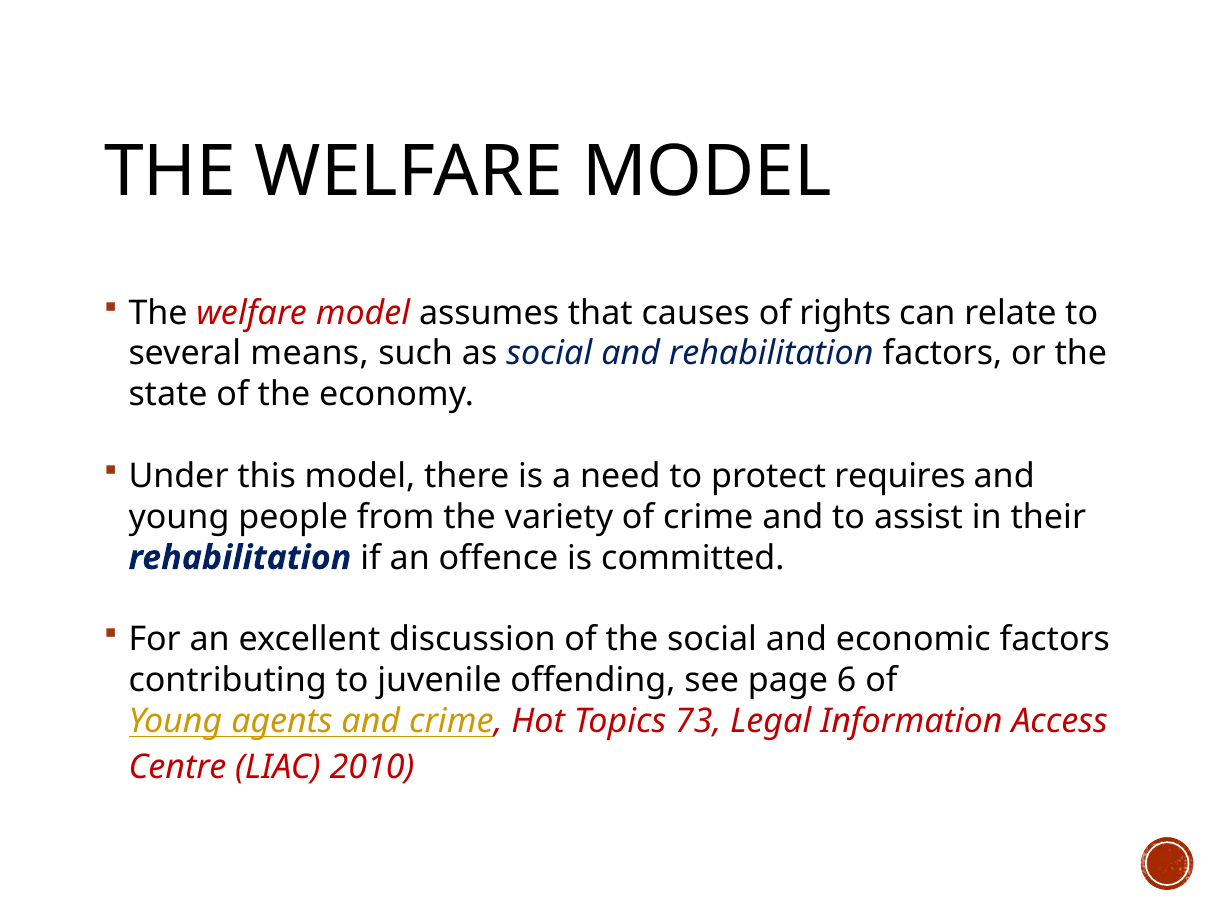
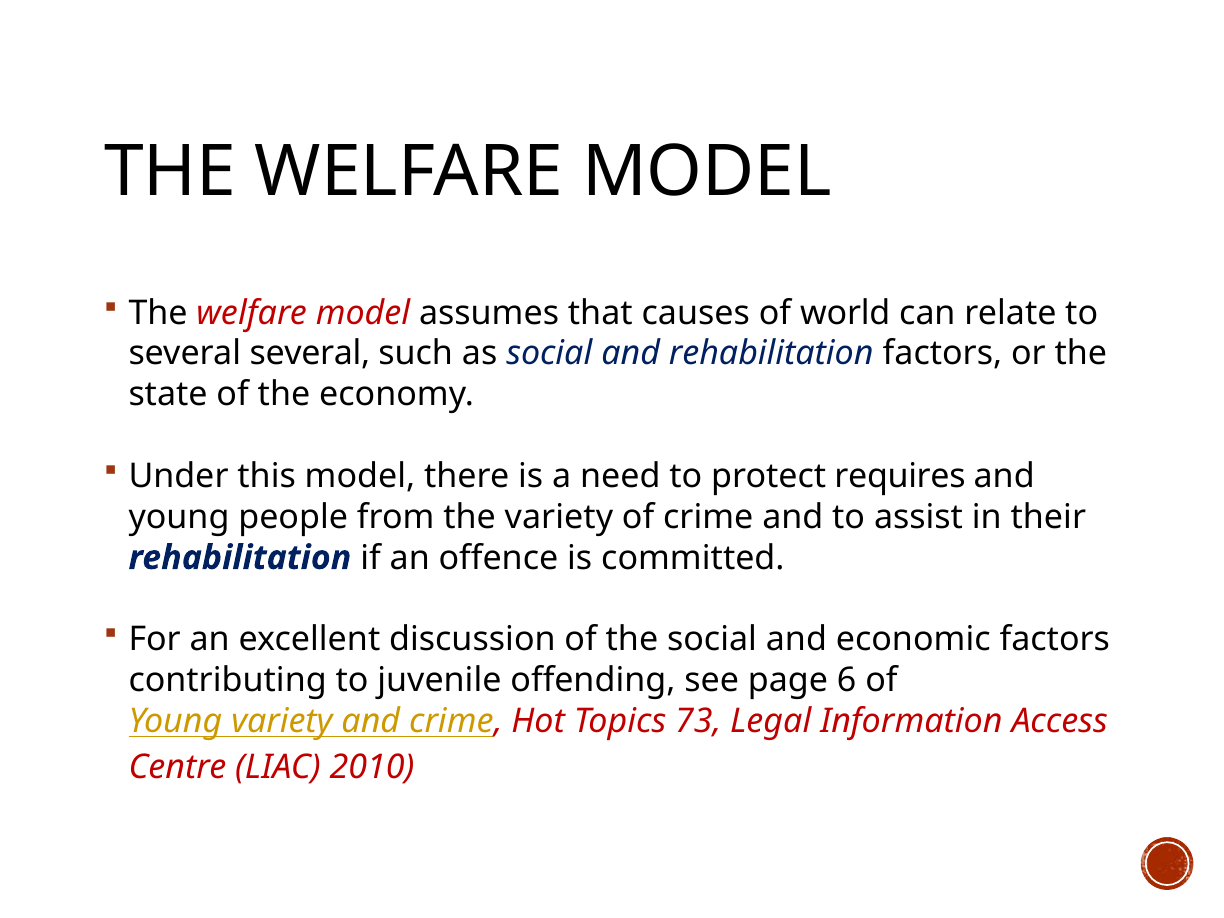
rights: rights -> world
several means: means -> several
Young agents: agents -> variety
